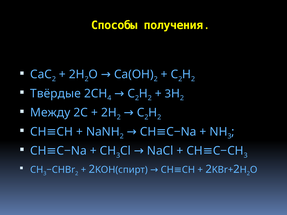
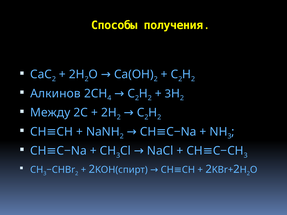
Твёрдые: Твёрдые -> Алкинов
